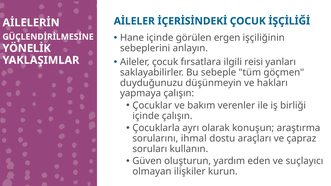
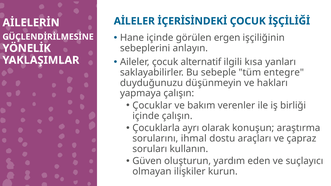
fırsatlara: fırsatlara -> alternatif
reisi: reisi -> kısa
göçmen: göçmen -> entegre
